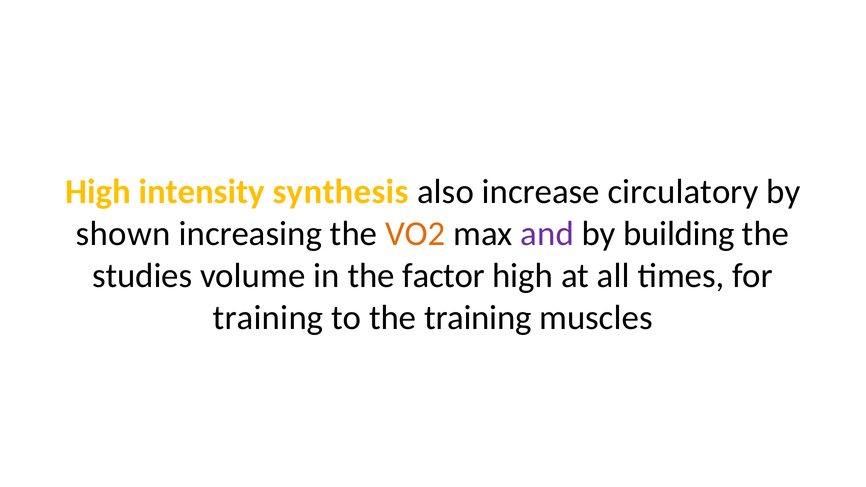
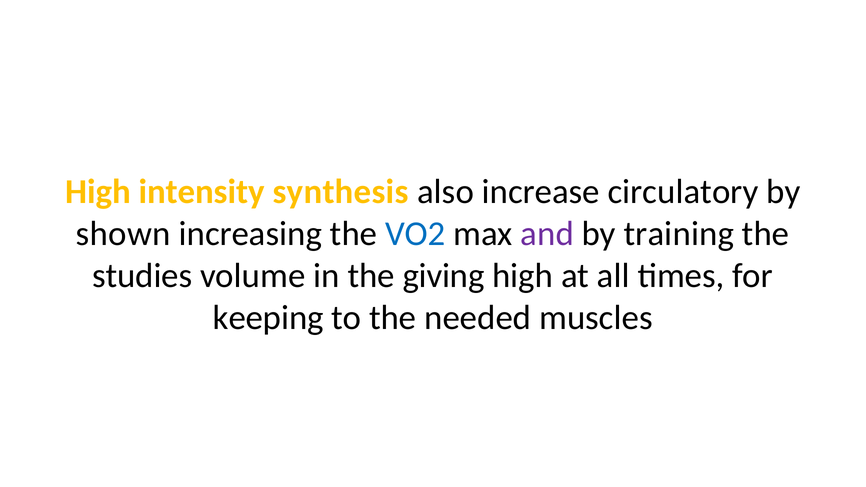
VO2 colour: orange -> blue
building: building -> training
factor: factor -> giving
training at (268, 318): training -> keeping
the training: training -> needed
